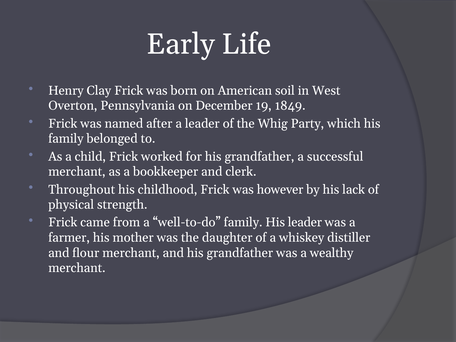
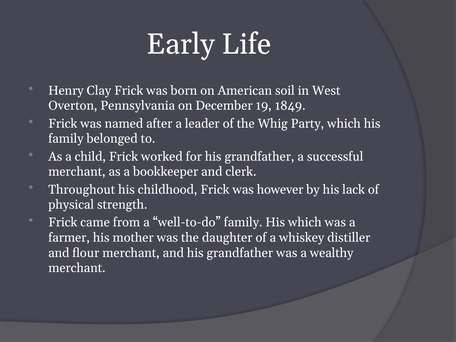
His leader: leader -> which
